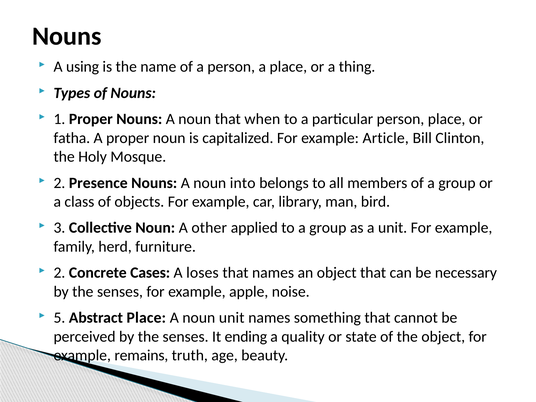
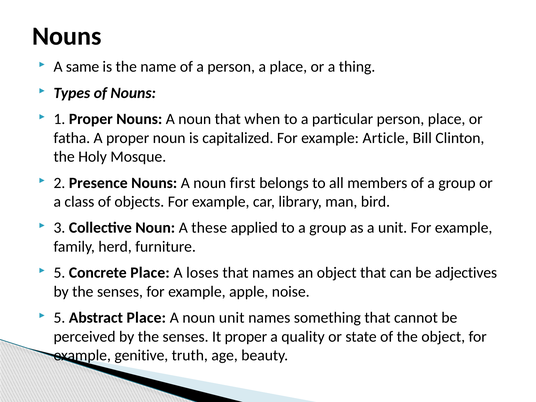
using: using -> same
into: into -> first
other: other -> these
2 at (59, 273): 2 -> 5
Concrete Cases: Cases -> Place
necessary: necessary -> adjectives
It ending: ending -> proper
remains: remains -> genitive
